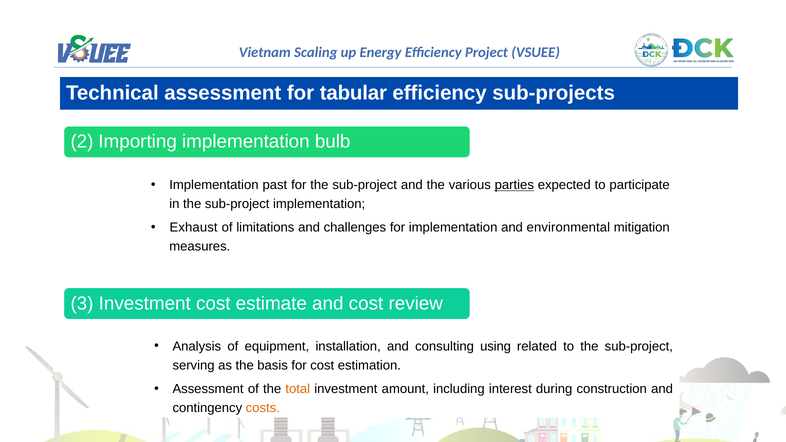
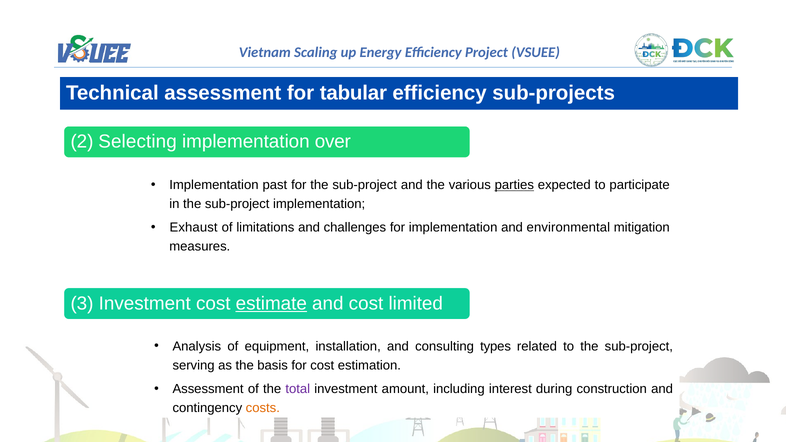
Importing: Importing -> Selecting
bulb: bulb -> over
estimate underline: none -> present
review: review -> limited
using: using -> types
total colour: orange -> purple
